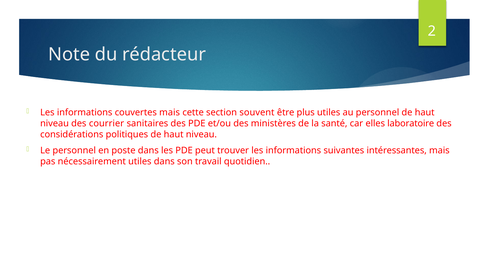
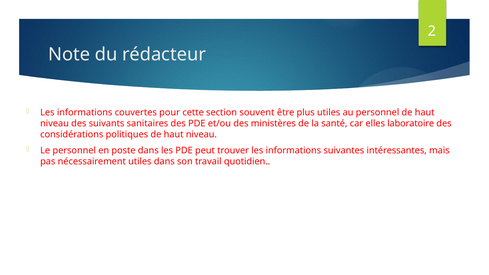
couvertes mais: mais -> pour
courrier: courrier -> suivants
